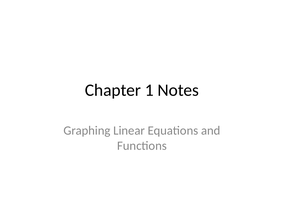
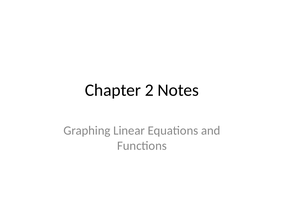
1: 1 -> 2
